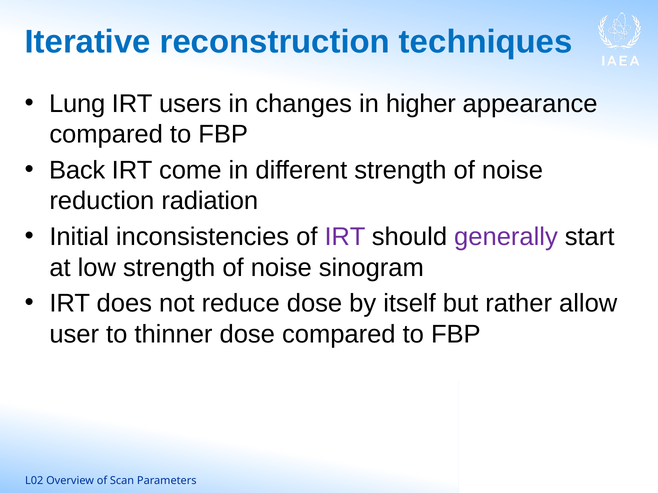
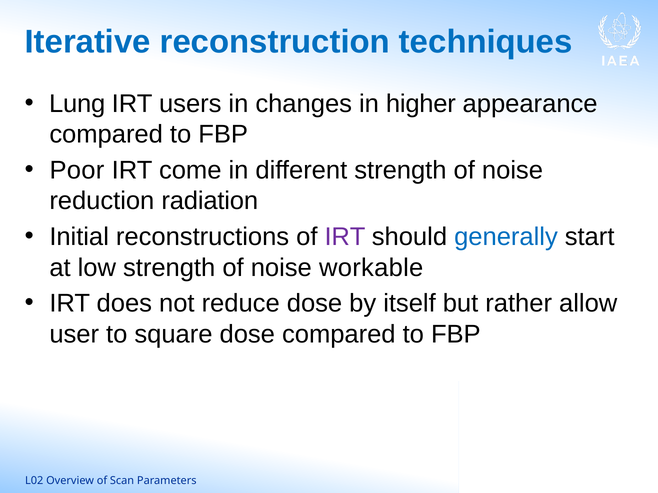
Back: Back -> Poor
inconsistencies: inconsistencies -> reconstructions
generally colour: purple -> blue
sinogram: sinogram -> workable
thinner: thinner -> square
